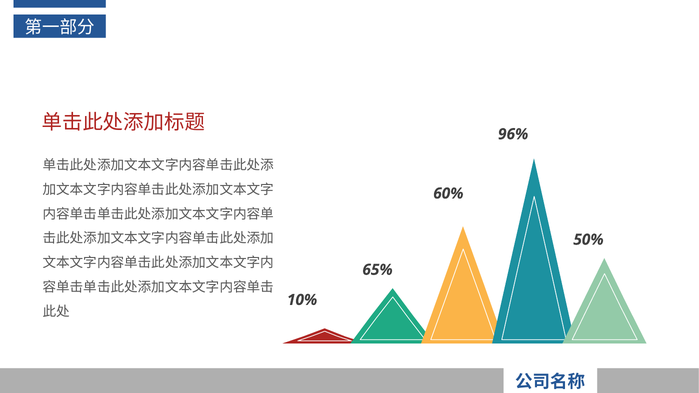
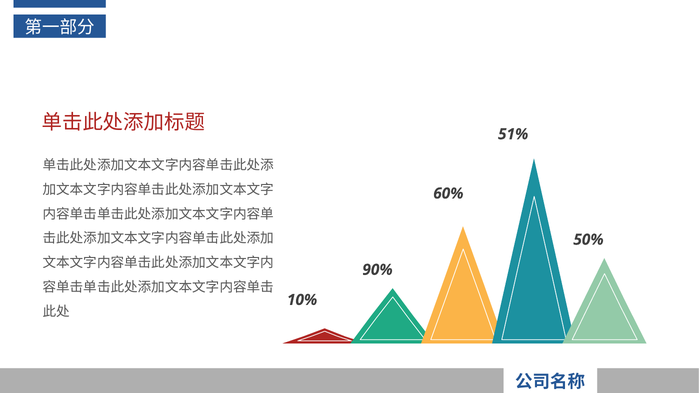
96%: 96% -> 51%
65%: 65% -> 90%
